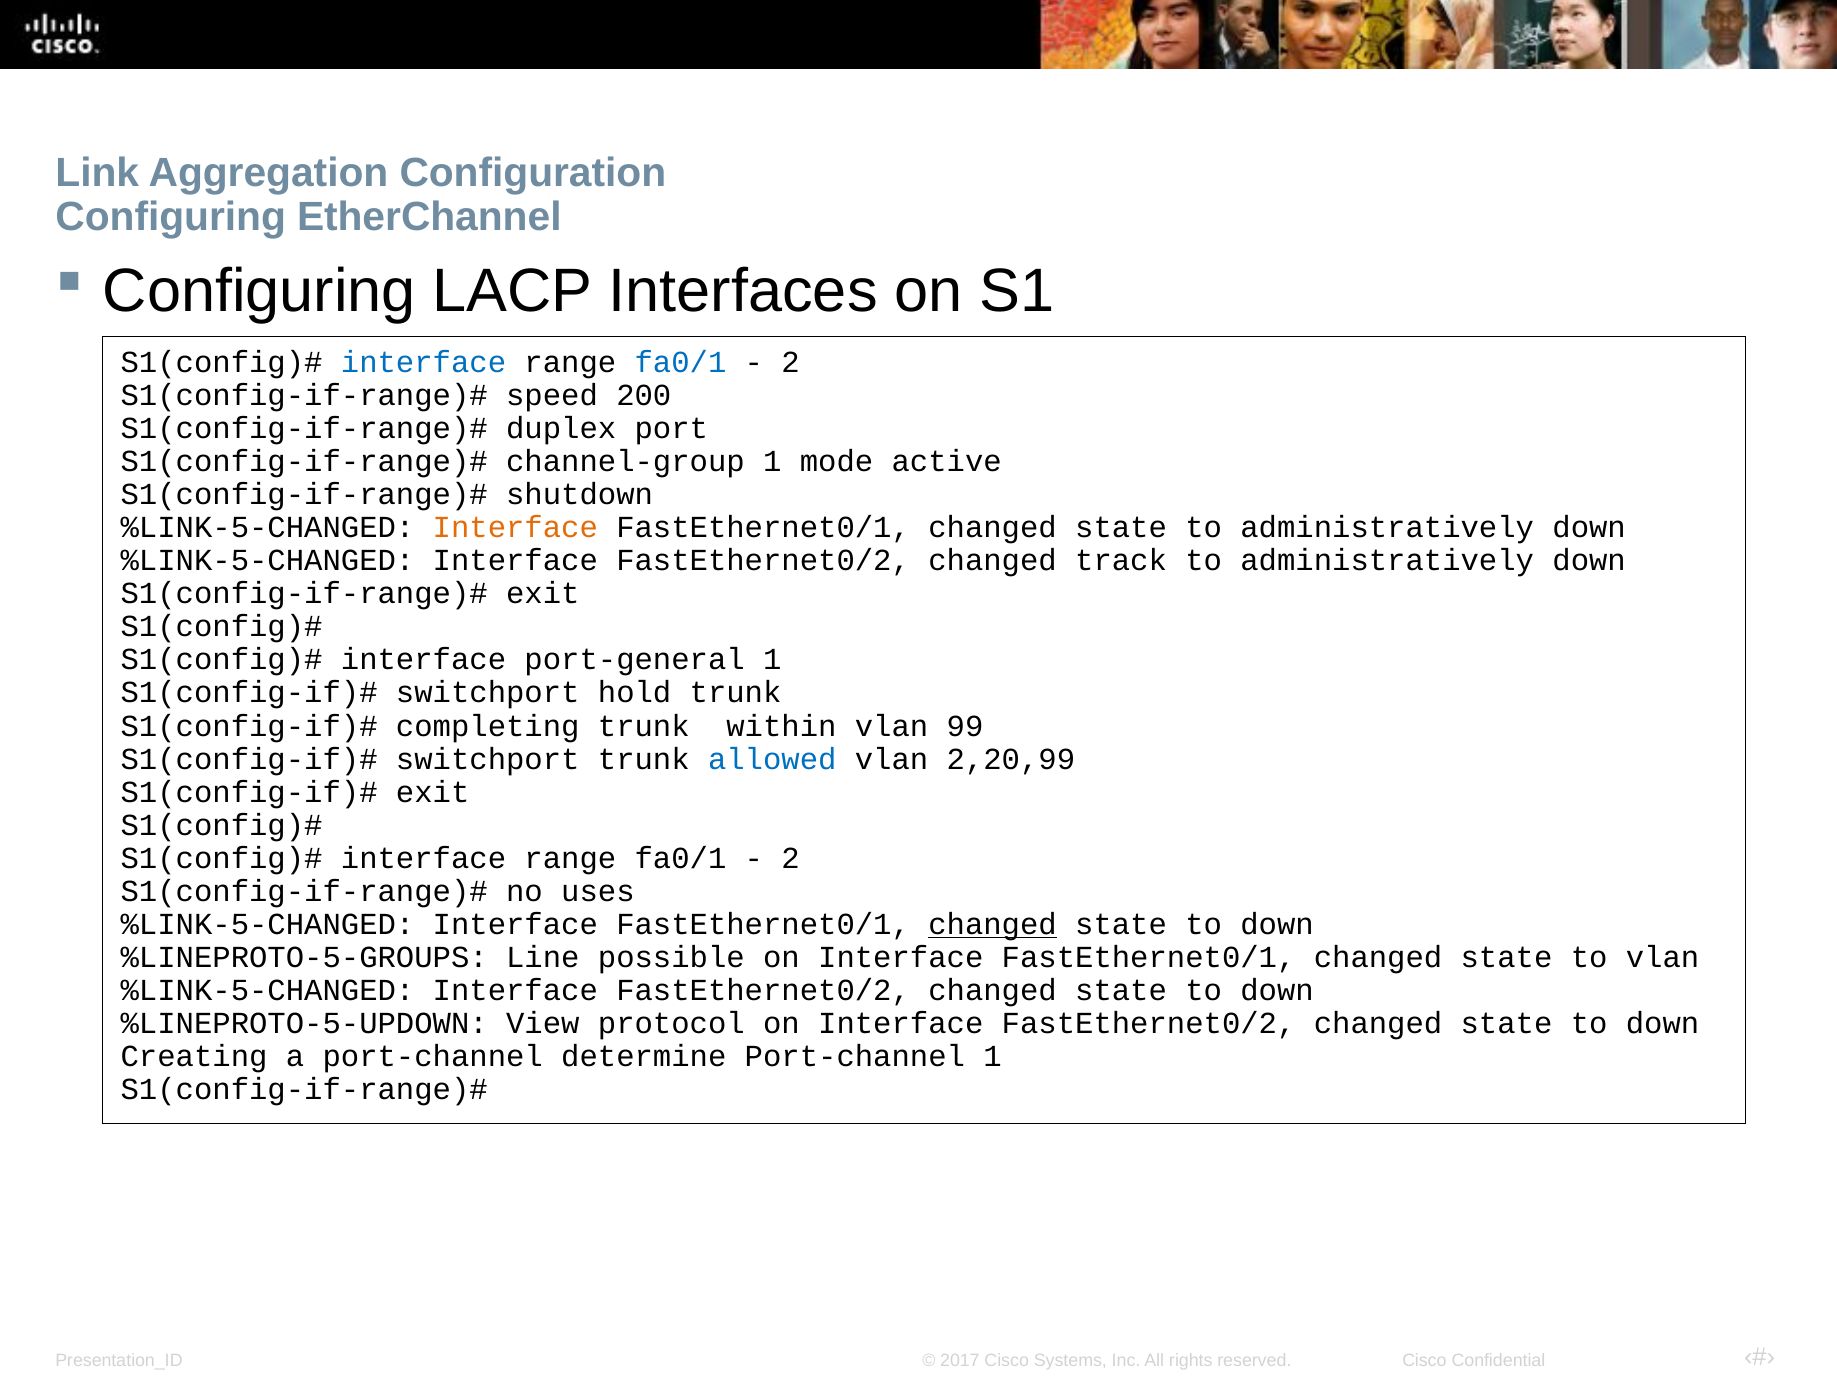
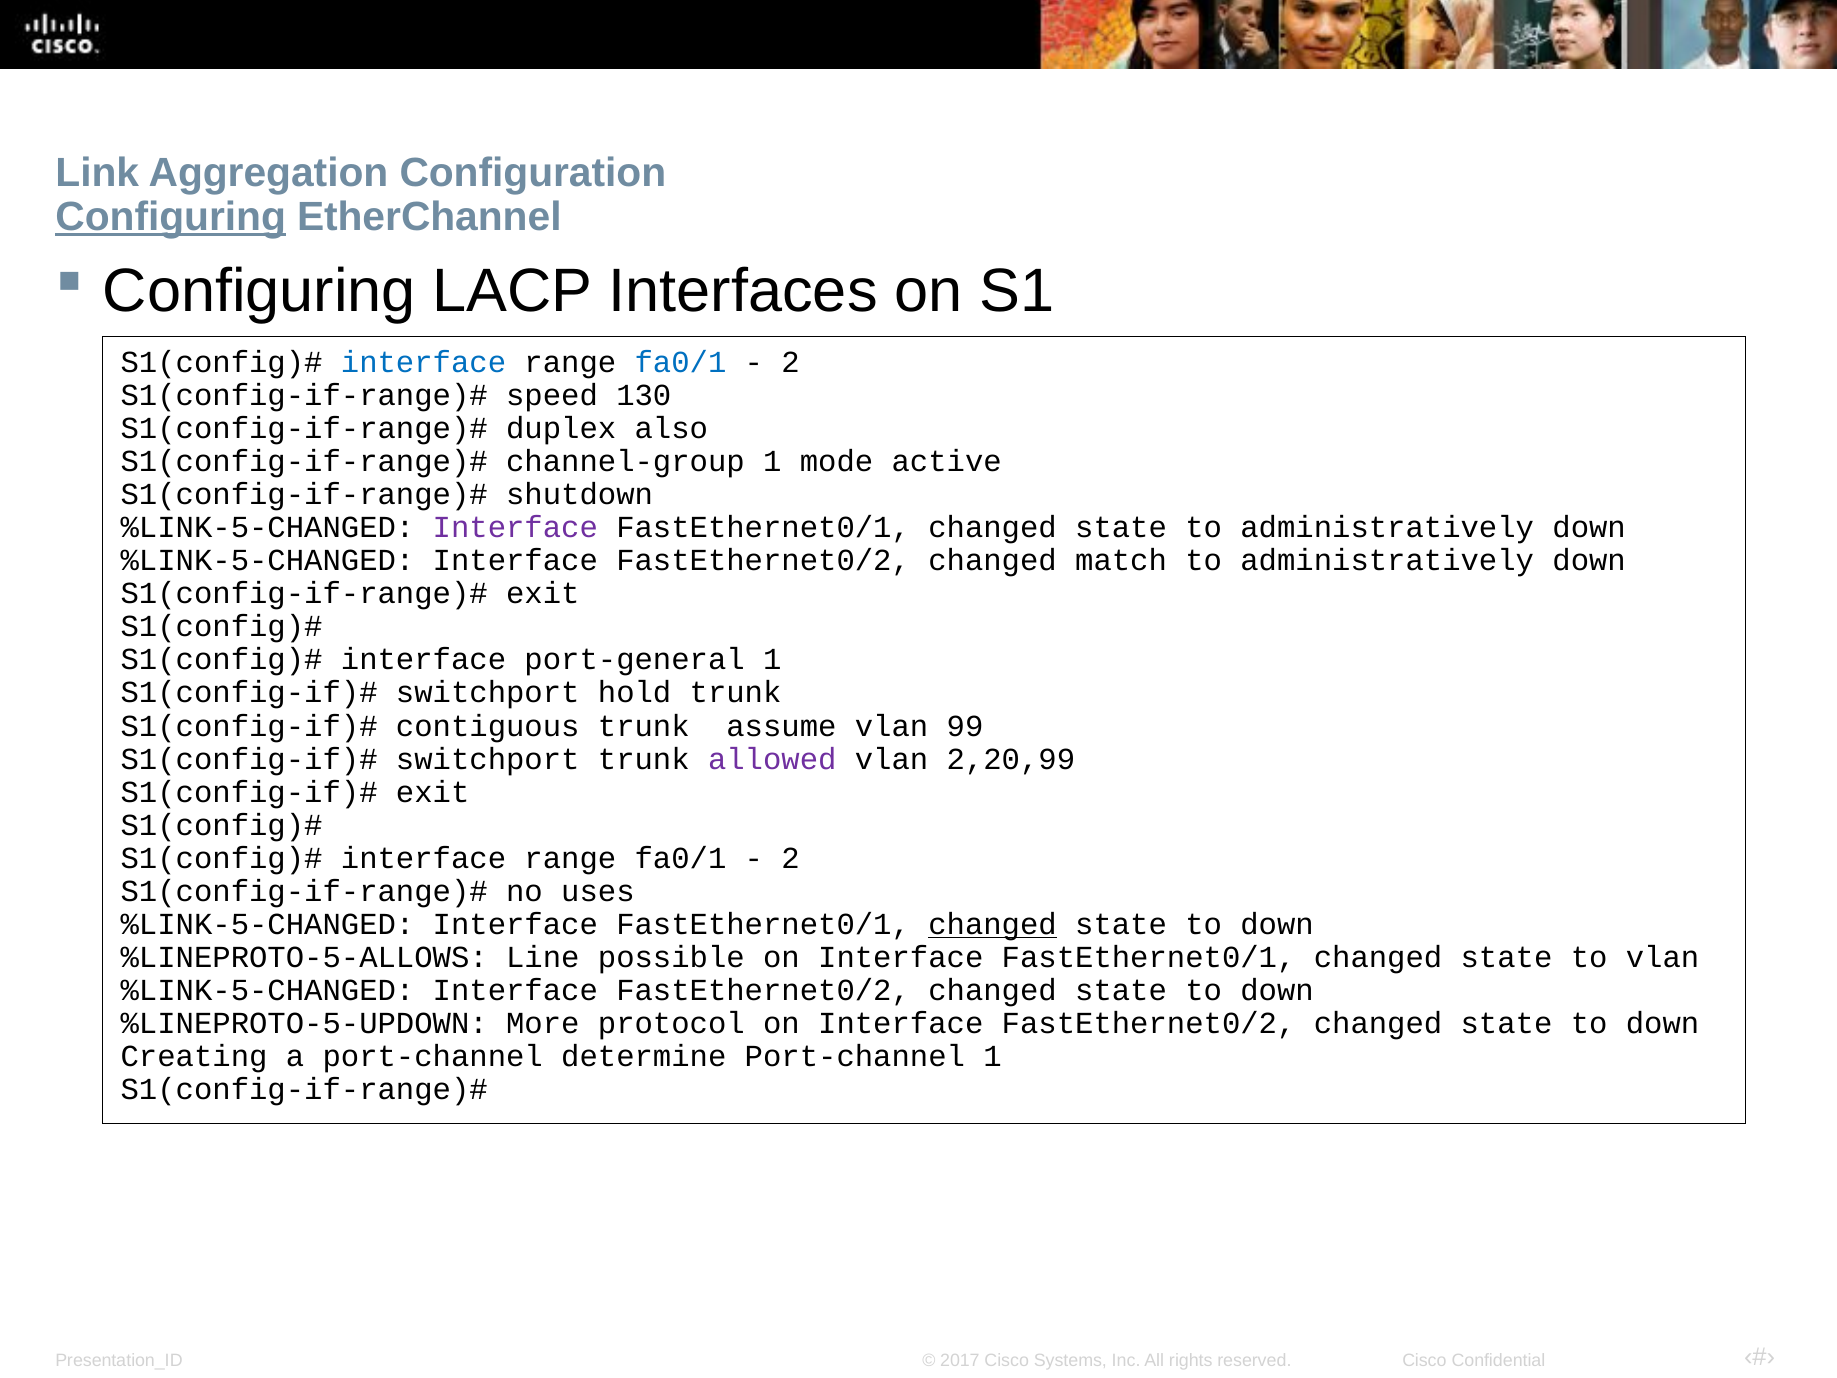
Configuring at (171, 217) underline: none -> present
200: 200 -> 130
port: port -> also
Interface at (515, 527) colour: orange -> purple
track: track -> match
completing: completing -> contiguous
within: within -> assume
allowed colour: blue -> purple
%LINEPROTO-5-GROUPS: %LINEPROTO-5-GROUPS -> %LINEPROTO-5-ALLOWS
View: View -> More
